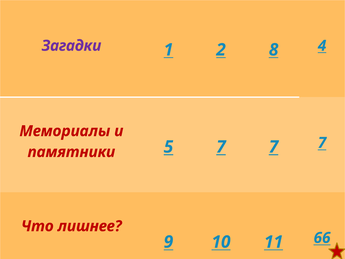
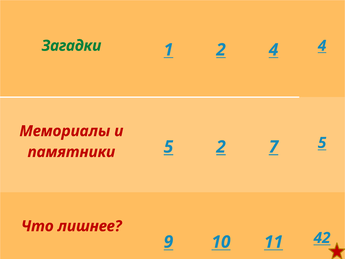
Загадки colour: purple -> green
2 8: 8 -> 4
5 7: 7 -> 2
7 at (322, 143): 7 -> 5
66: 66 -> 42
